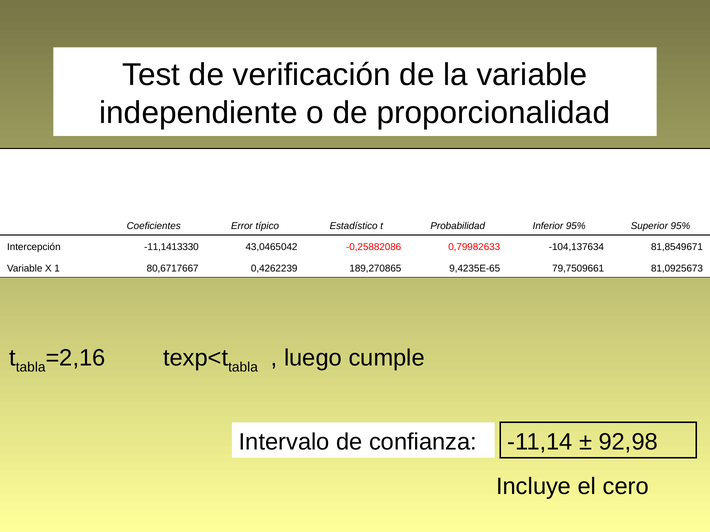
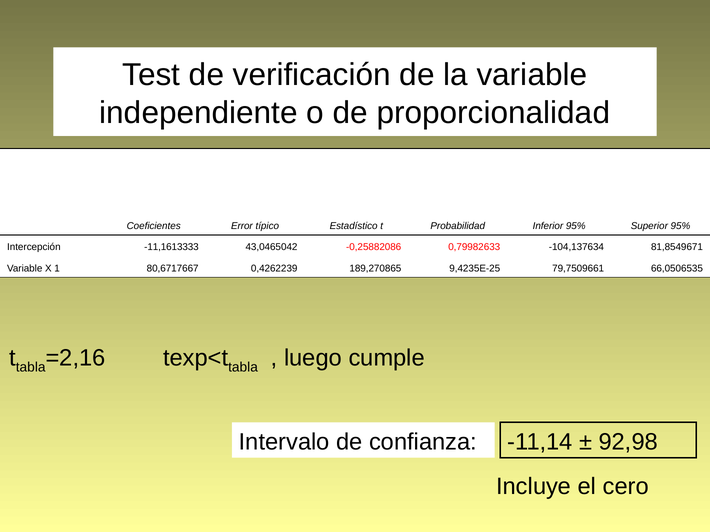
-11,1413330: -11,1413330 -> -11,1613333
9,4235E-65: 9,4235E-65 -> 9,4235E-25
81,0925673: 81,0925673 -> 66,0506535
